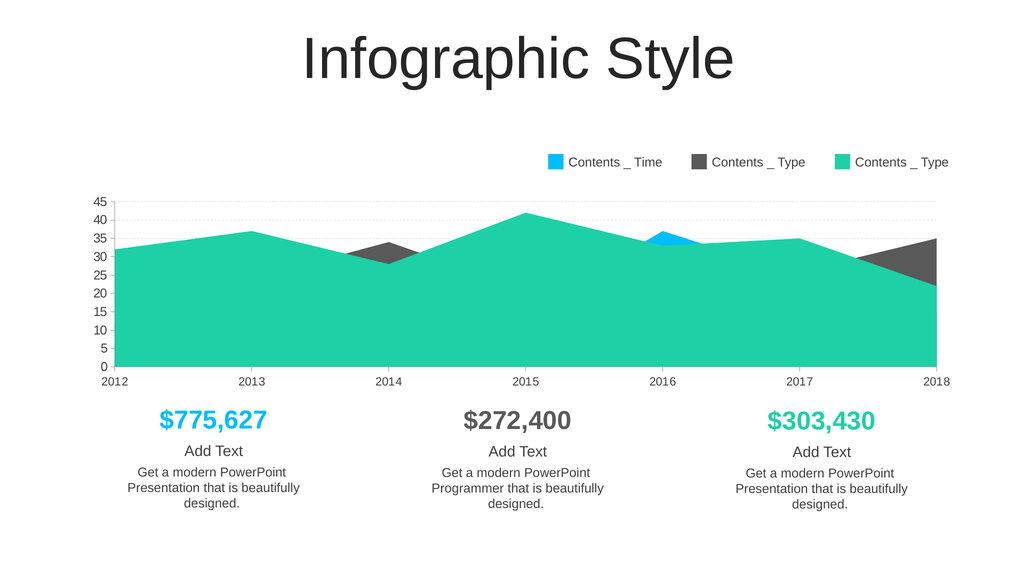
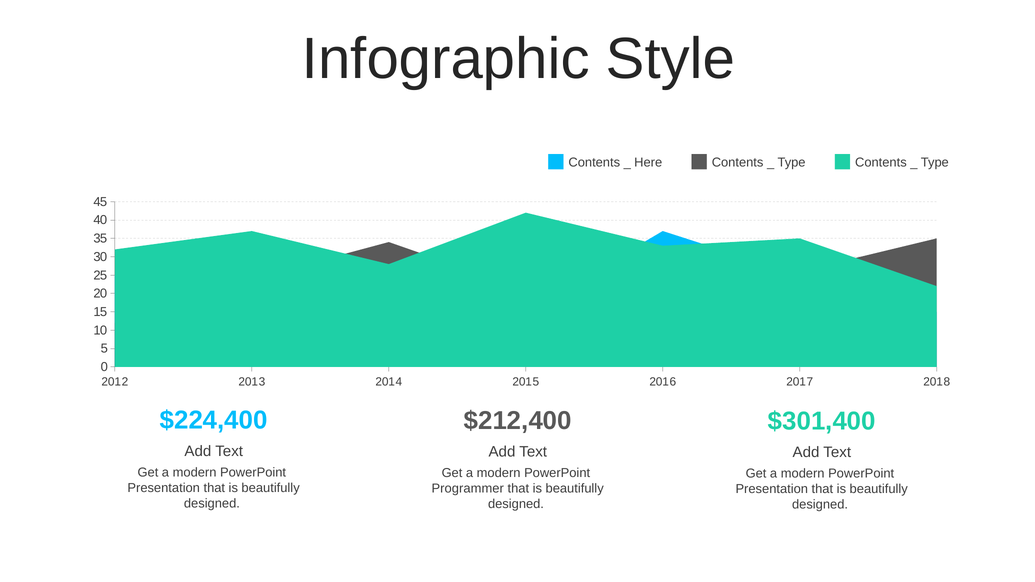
Time: Time -> Here
$775,627: $775,627 -> $224,400
$272,400: $272,400 -> $212,400
$303,430: $303,430 -> $301,400
